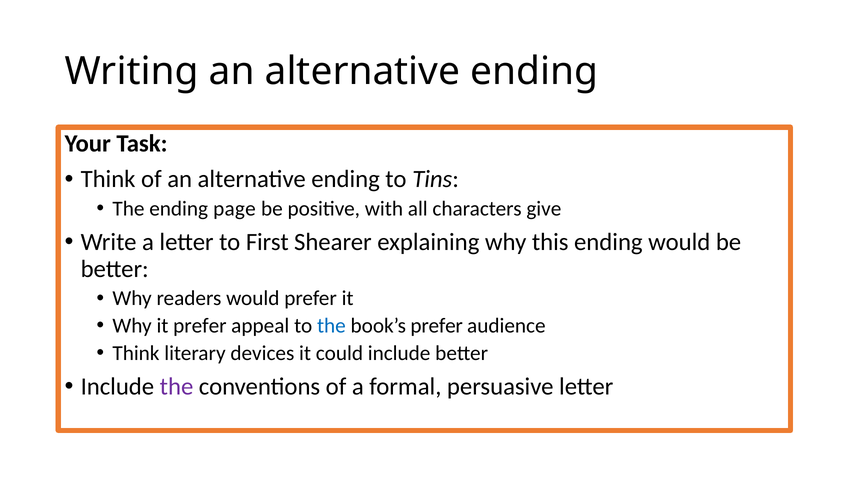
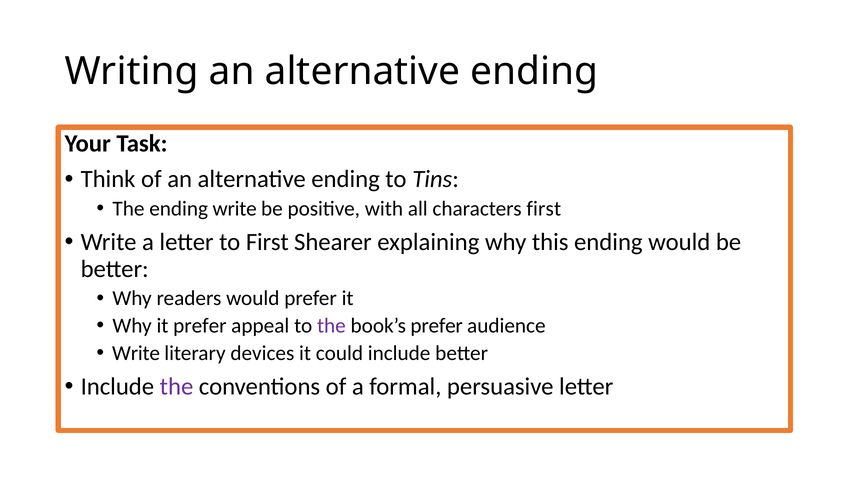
ending page: page -> write
characters give: give -> first
the at (331, 325) colour: blue -> purple
Think at (136, 353): Think -> Write
